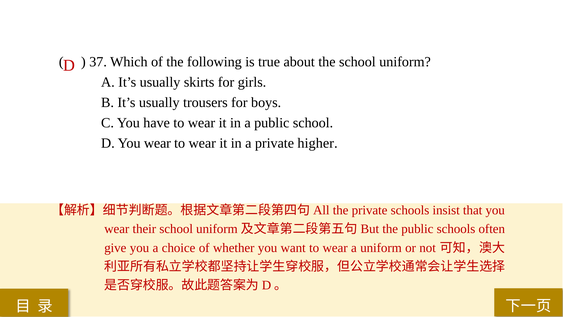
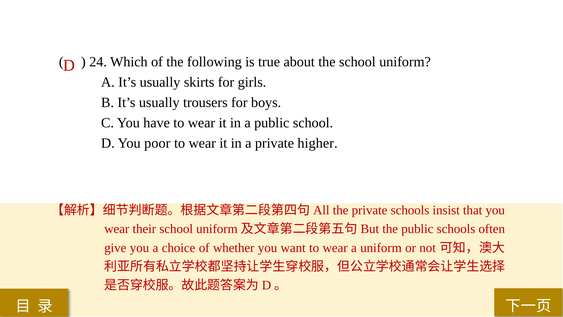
37: 37 -> 24
D You wear: wear -> poor
